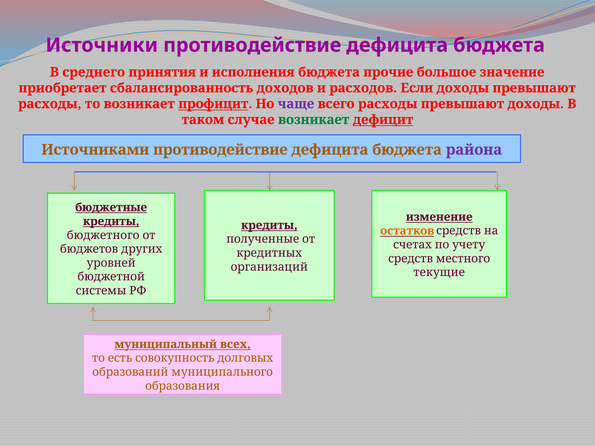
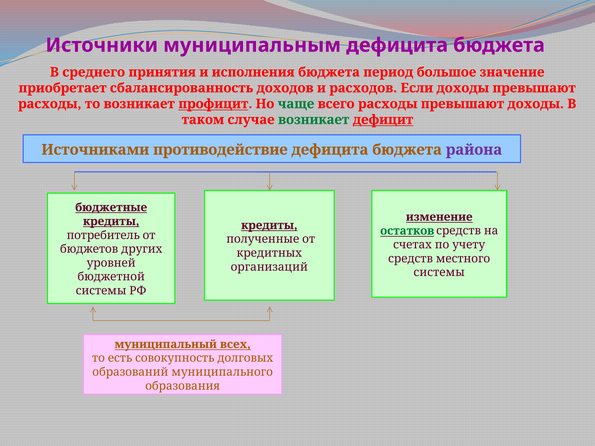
Источники противодействие: противодействие -> муниципальным
прочие: прочие -> период
чаще colour: purple -> green
остатков colour: orange -> green
бюджетного: бюджетного -> потребитель
текущие at (439, 273): текущие -> системы
